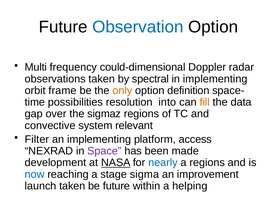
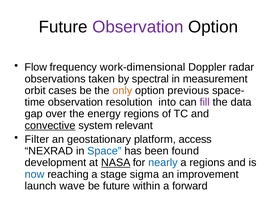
Observation at (138, 27) colour: blue -> purple
Multi: Multi -> Flow
could-dimensional: could-dimensional -> work-dimensional
in implementing: implementing -> measurement
frame: frame -> cases
definition: definition -> previous
possibilities at (75, 102): possibilities -> observation
fill colour: orange -> purple
sigmaz: sigmaz -> energy
convective underline: none -> present
an implementing: implementing -> geostationary
Space colour: purple -> blue
made: made -> found
launch taken: taken -> wave
helping: helping -> forward
